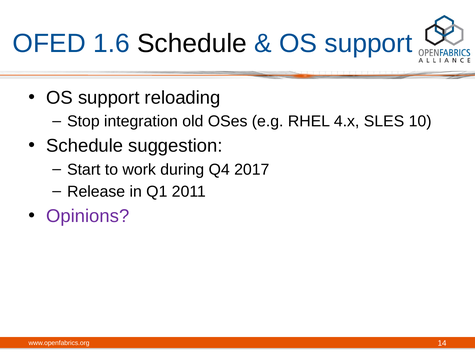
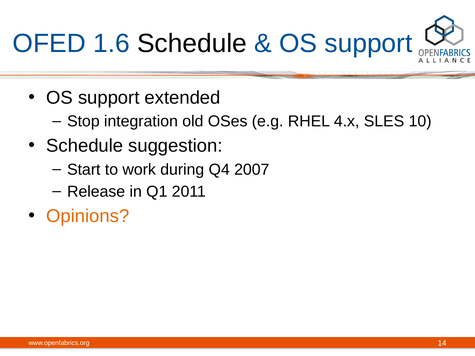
reloading: reloading -> extended
2017: 2017 -> 2007
Opinions colour: purple -> orange
